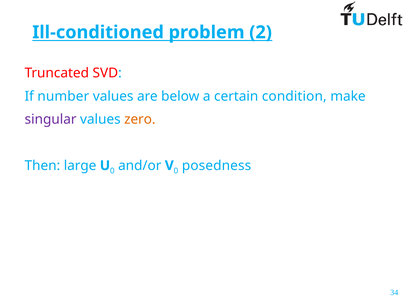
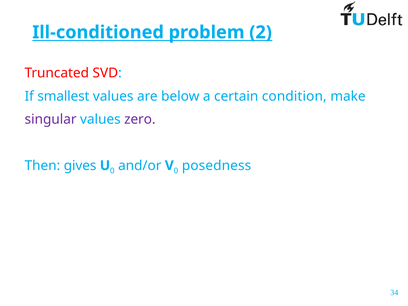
number: number -> smallest
zero colour: orange -> purple
large: large -> gives
